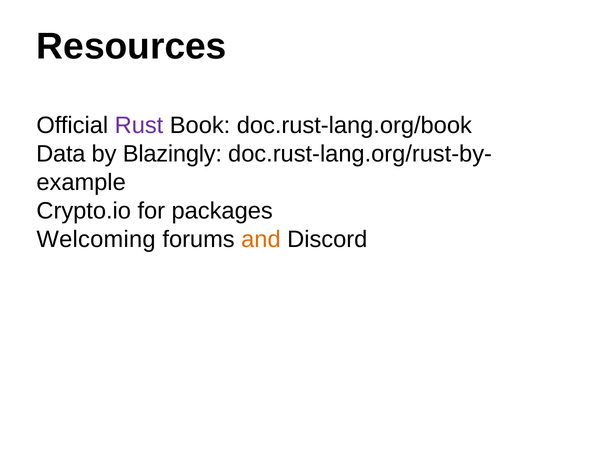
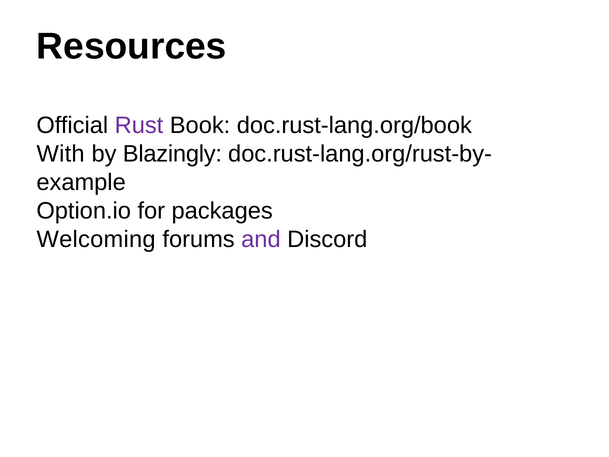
Data: Data -> With
Crypto.io: Crypto.io -> Option.io
and colour: orange -> purple
